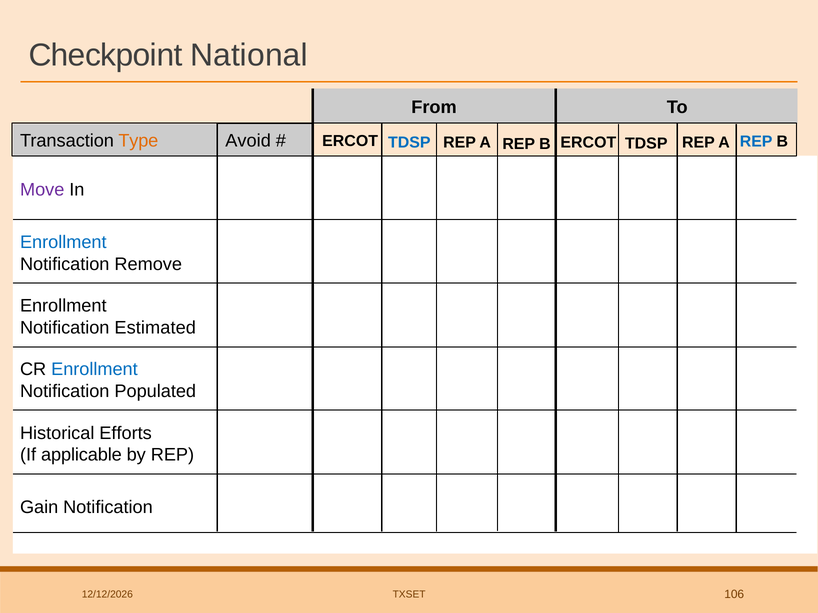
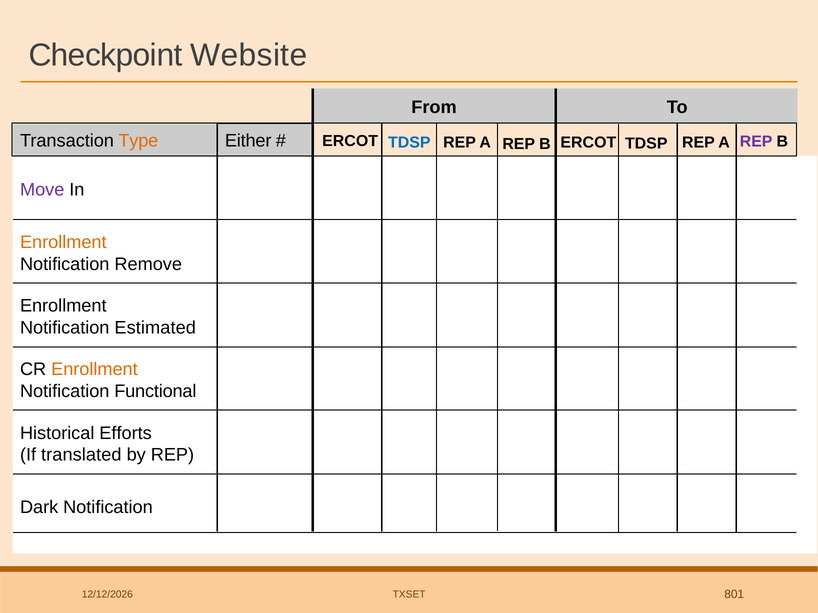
National: National -> Website
REP at (756, 142) colour: blue -> purple
Avoid: Avoid -> Either
Enrollment at (63, 242) colour: blue -> orange
Enrollment at (94, 370) colour: blue -> orange
Populated: Populated -> Functional
applicable: applicable -> translated
Gain: Gain -> Dark
106: 106 -> 801
